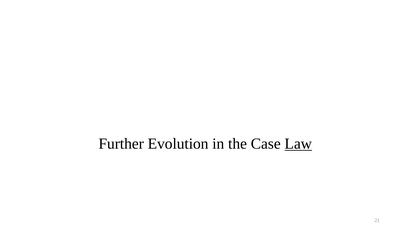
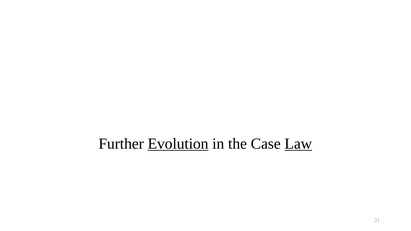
Evolution underline: none -> present
